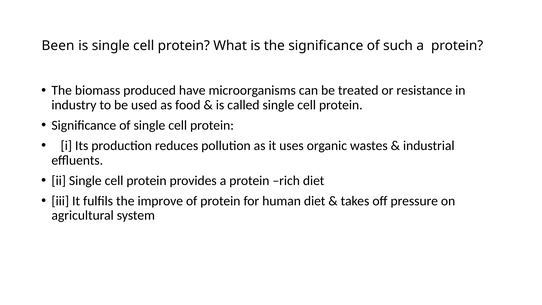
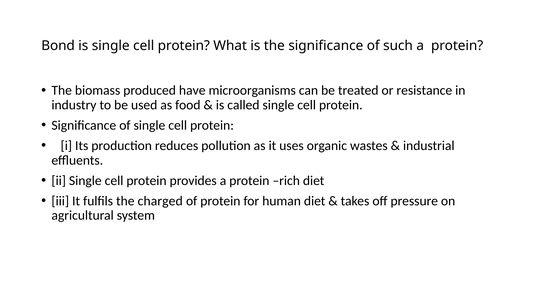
Been: Been -> Bond
improve: improve -> charged
